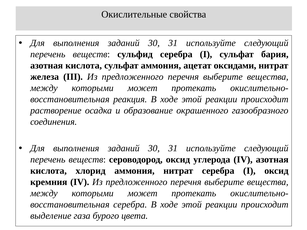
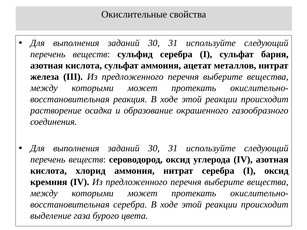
оксидами: оксидами -> металлов
